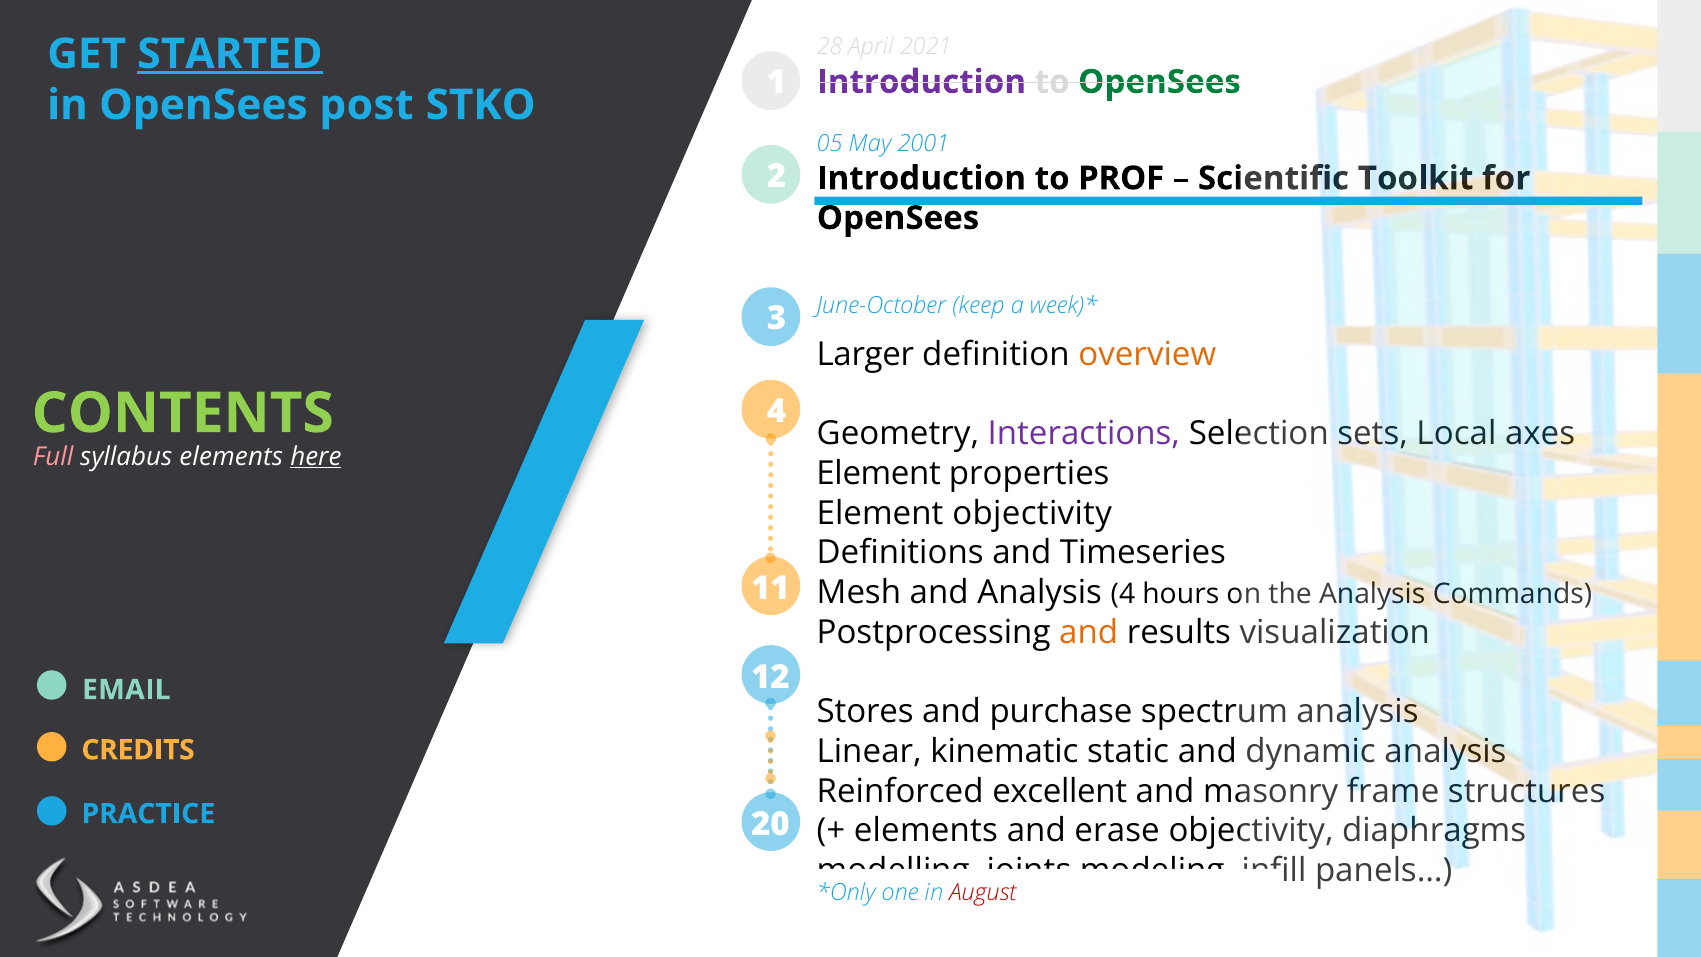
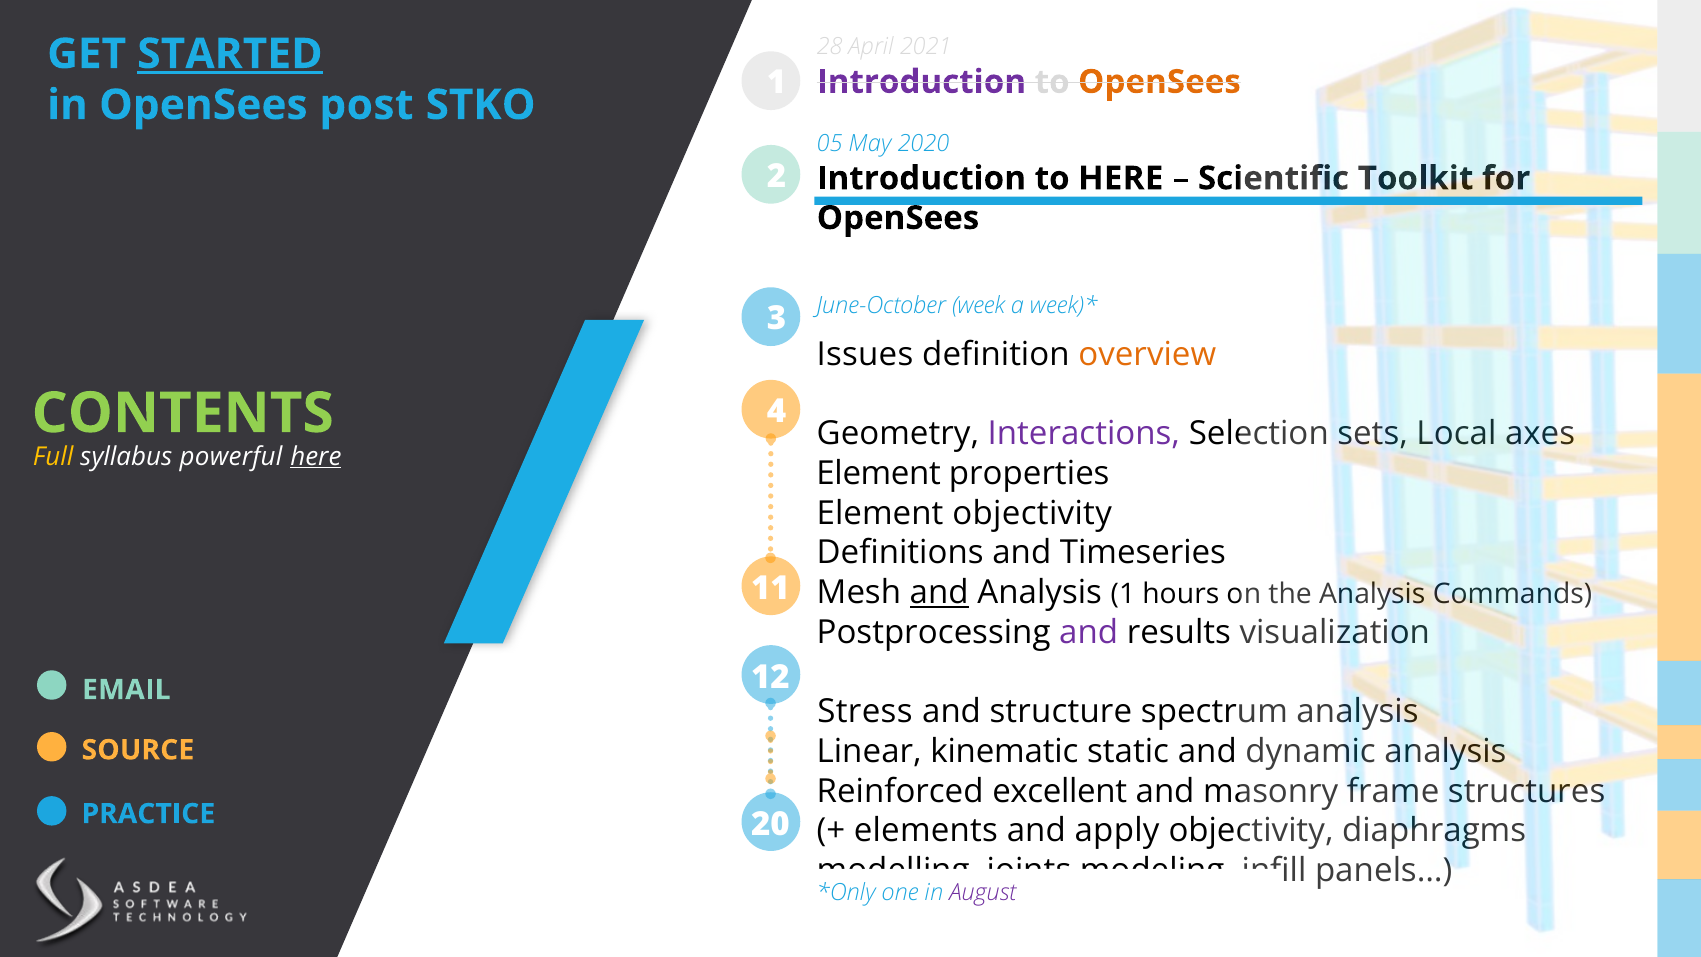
OpenSees at (1159, 82) colour: green -> orange
2001: 2001 -> 2020
to PROF: PROF -> HERE
keep: keep -> week
Larger: Larger -> Issues
Full colour: pink -> yellow
syllabus elements: elements -> powerful
and at (939, 593) underline: none -> present
Analysis 4: 4 -> 1
and at (1089, 632) colour: orange -> purple
Stores: Stores -> Stress
purchase: purchase -> structure
CREDITS: CREDITS -> SOURCE
erase: erase -> apply
August colour: red -> purple
